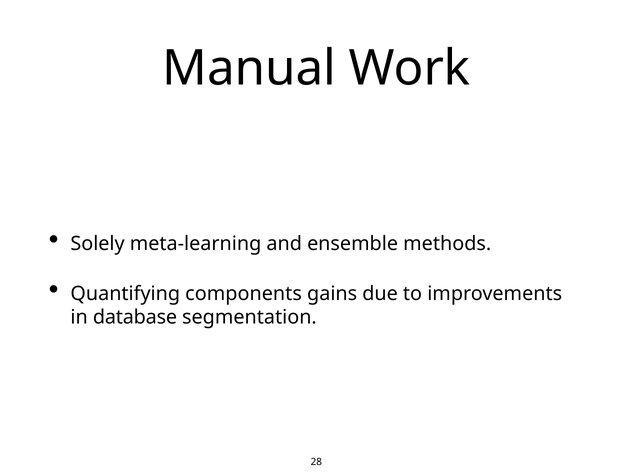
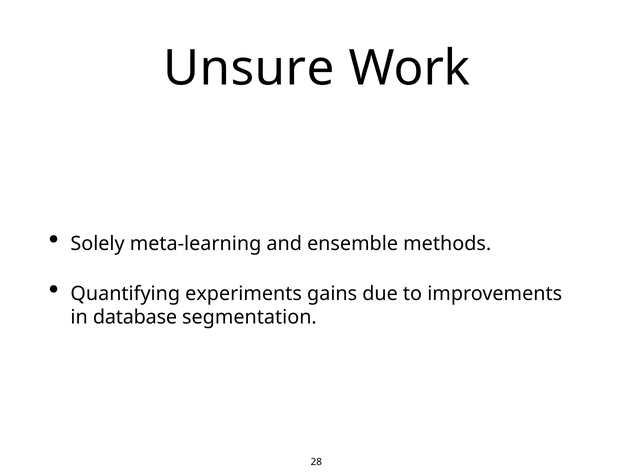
Manual: Manual -> Unsure
components: components -> experiments
